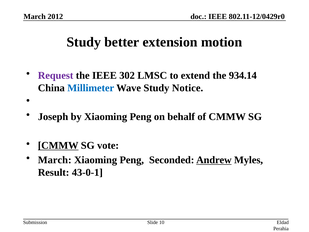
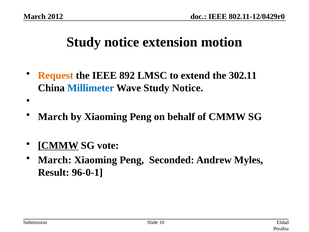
better at (122, 42): better -> notice
Request colour: purple -> orange
302: 302 -> 892
934.14: 934.14 -> 302.11
Joseph at (53, 117): Joseph -> March
Andrew underline: present -> none
43-0-1: 43-0-1 -> 96-0-1
